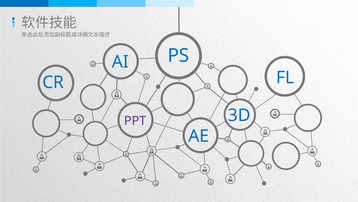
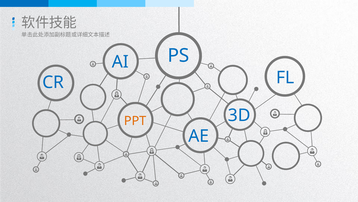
PPT colour: purple -> orange
